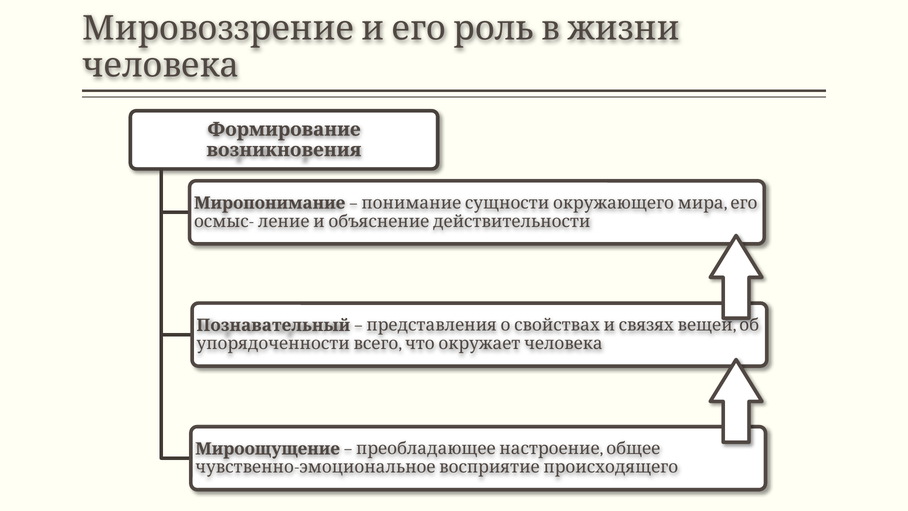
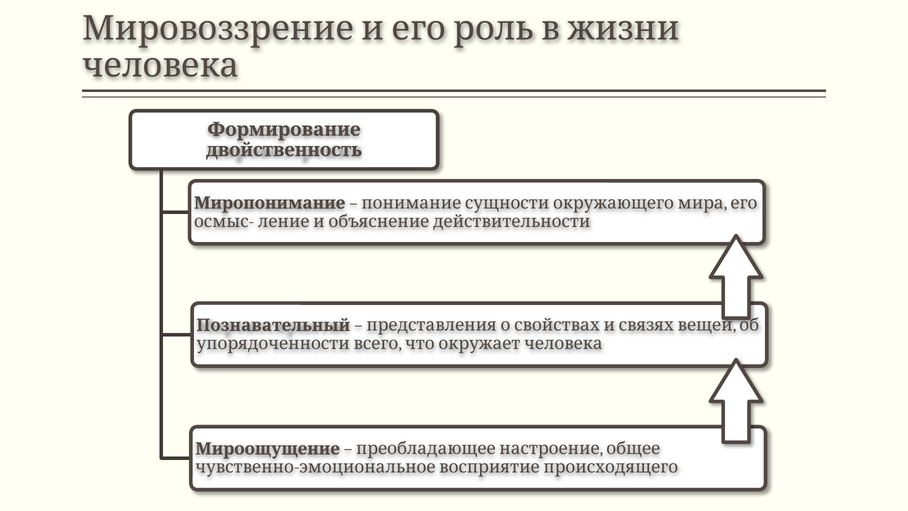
возникновения: возникновения -> двойственность
